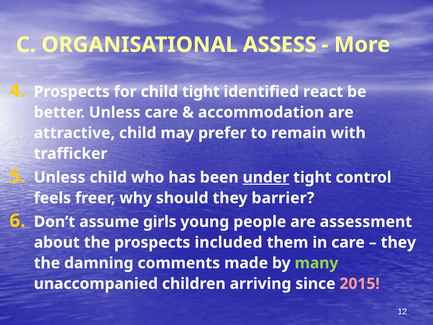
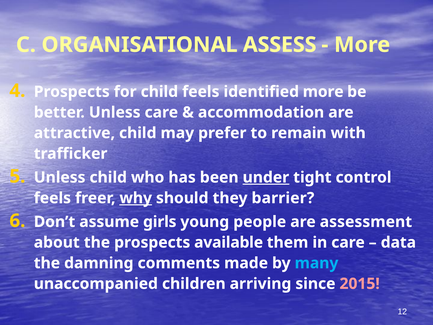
child tight: tight -> feels
identified react: react -> more
why underline: none -> present
included: included -> available
they at (398, 242): they -> data
many colour: light green -> light blue
